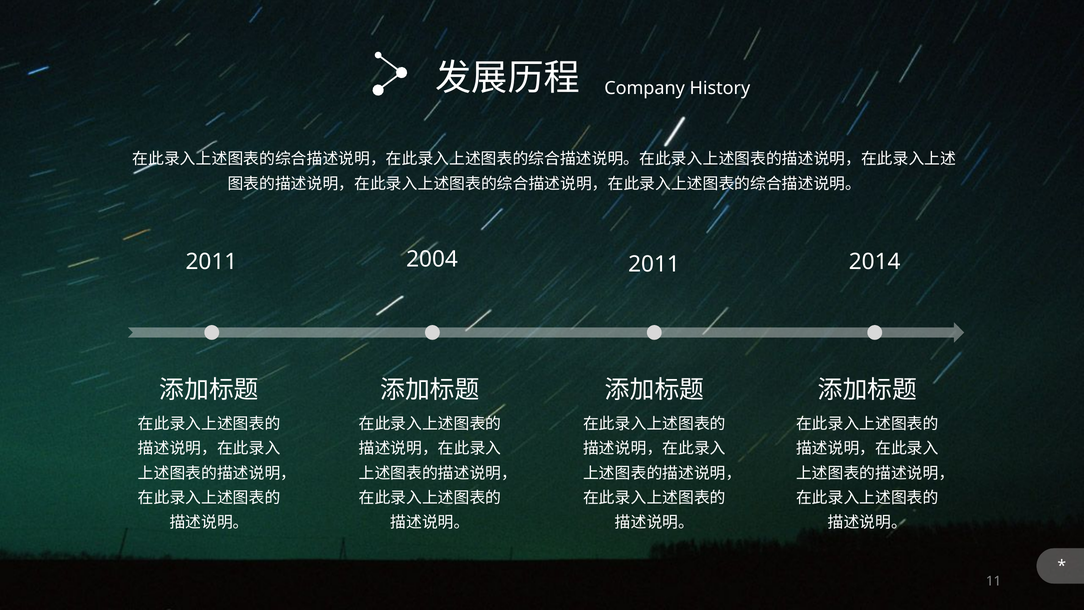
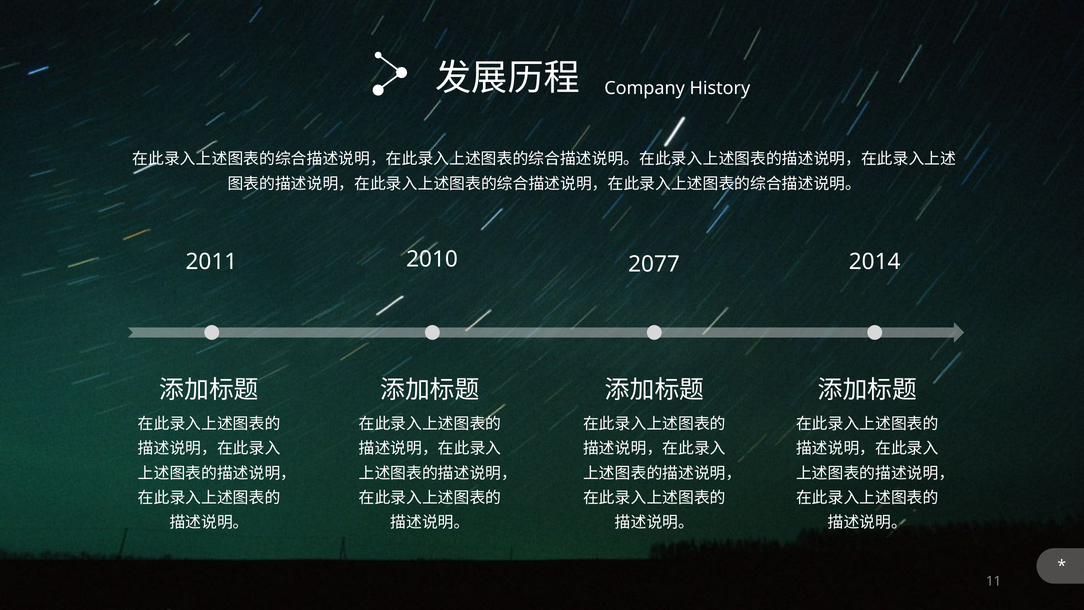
2004: 2004 -> 2010
2011 at (654, 264): 2011 -> 2077
